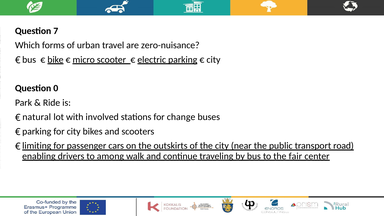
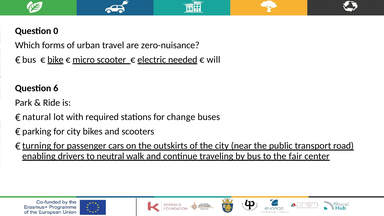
7: 7 -> 0
electric parking: parking -> needed
city at (213, 60): city -> will
0: 0 -> 6
involved: involved -> required
limiting: limiting -> turning
among: among -> neutral
